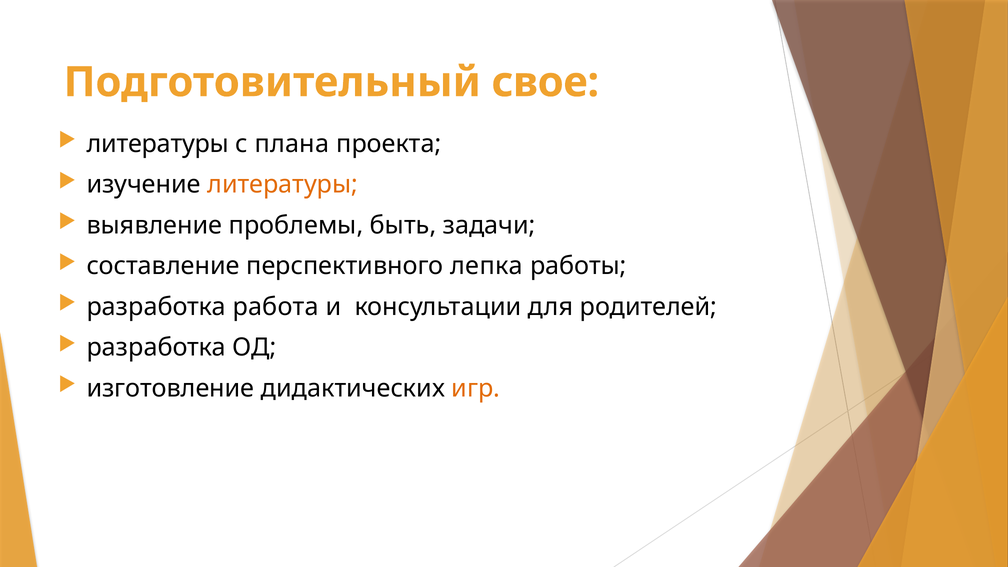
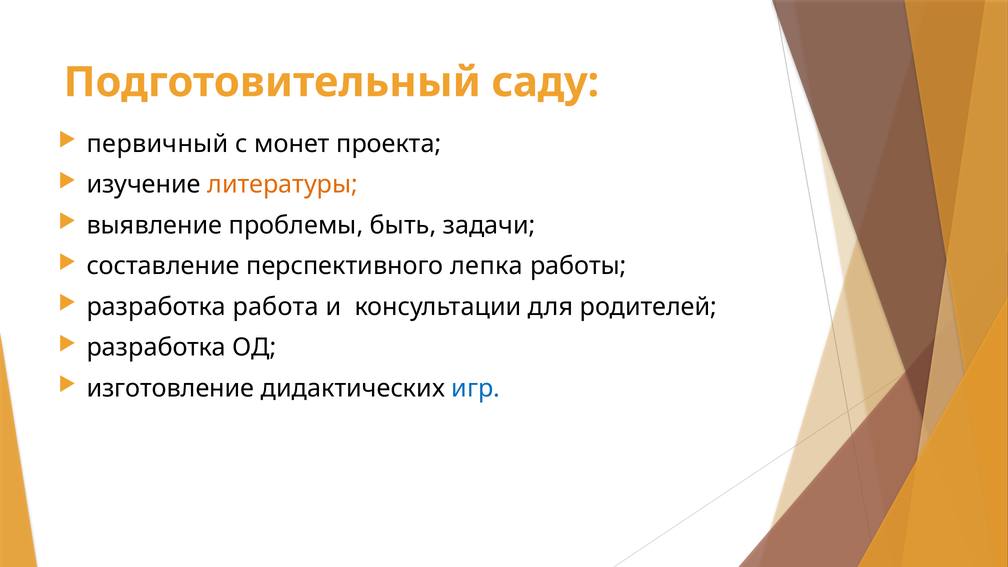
свое: свое -> саду
литературы at (158, 144): литературы -> первичный
плана: плана -> монет
игр colour: orange -> blue
